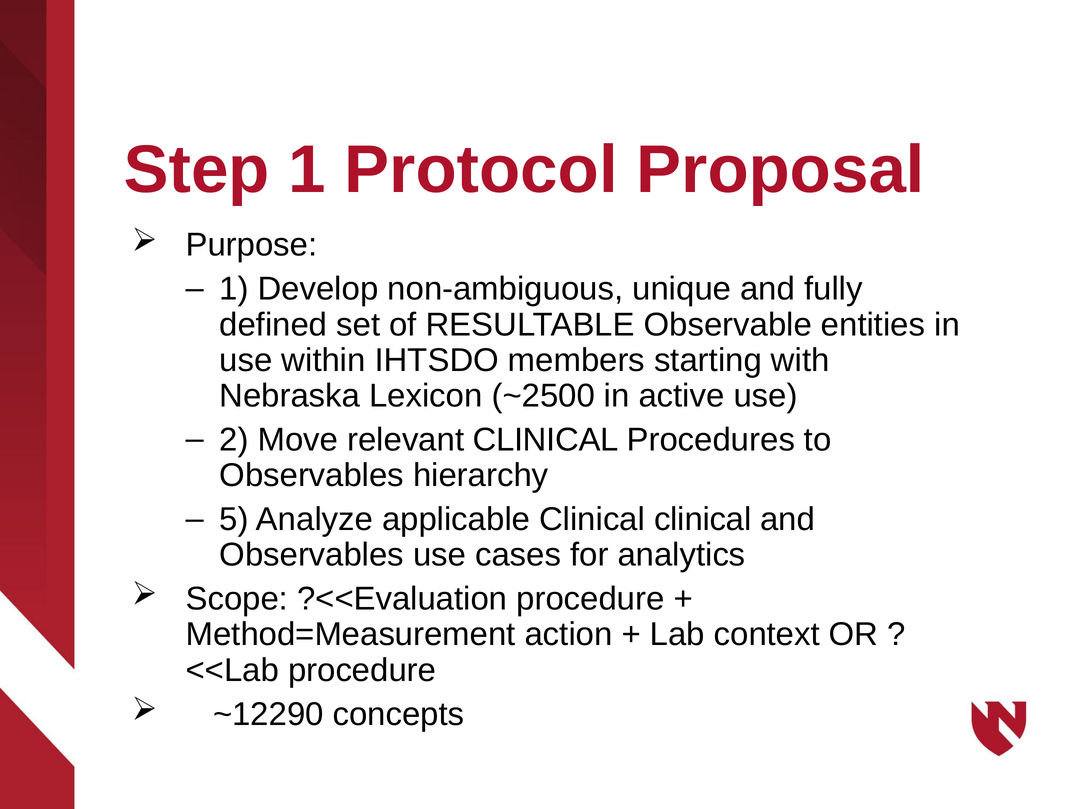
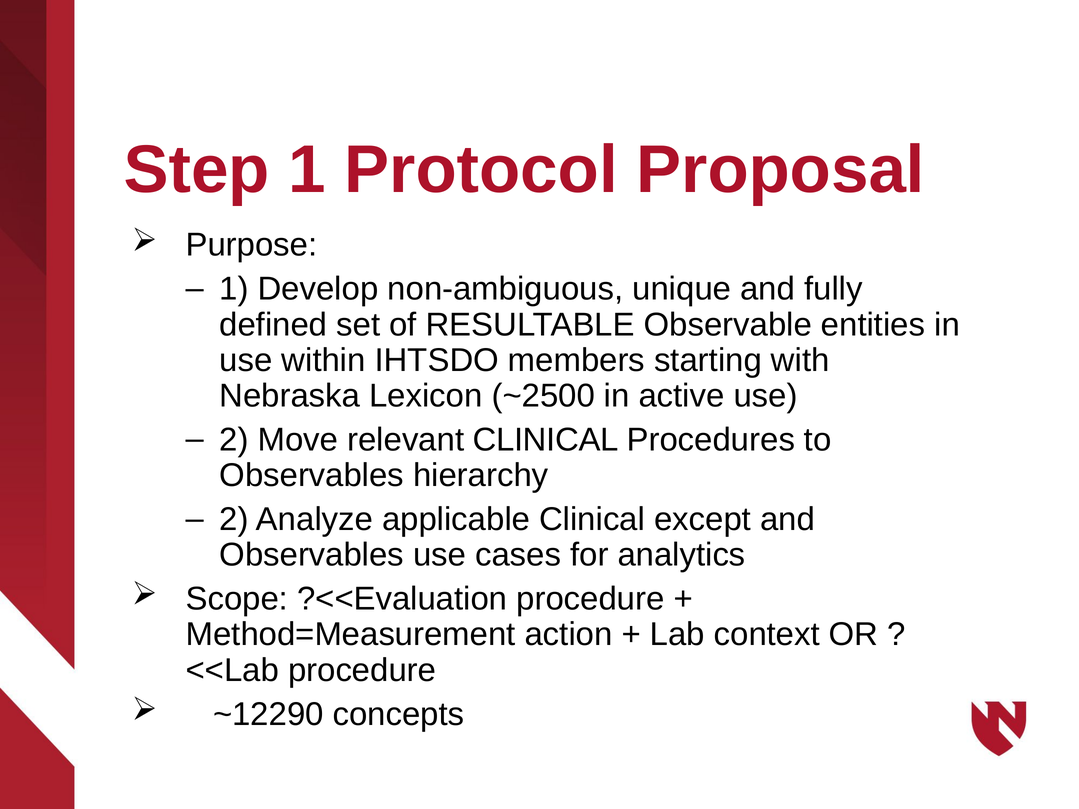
5 at (234, 520): 5 -> 2
Clinical clinical: clinical -> except
